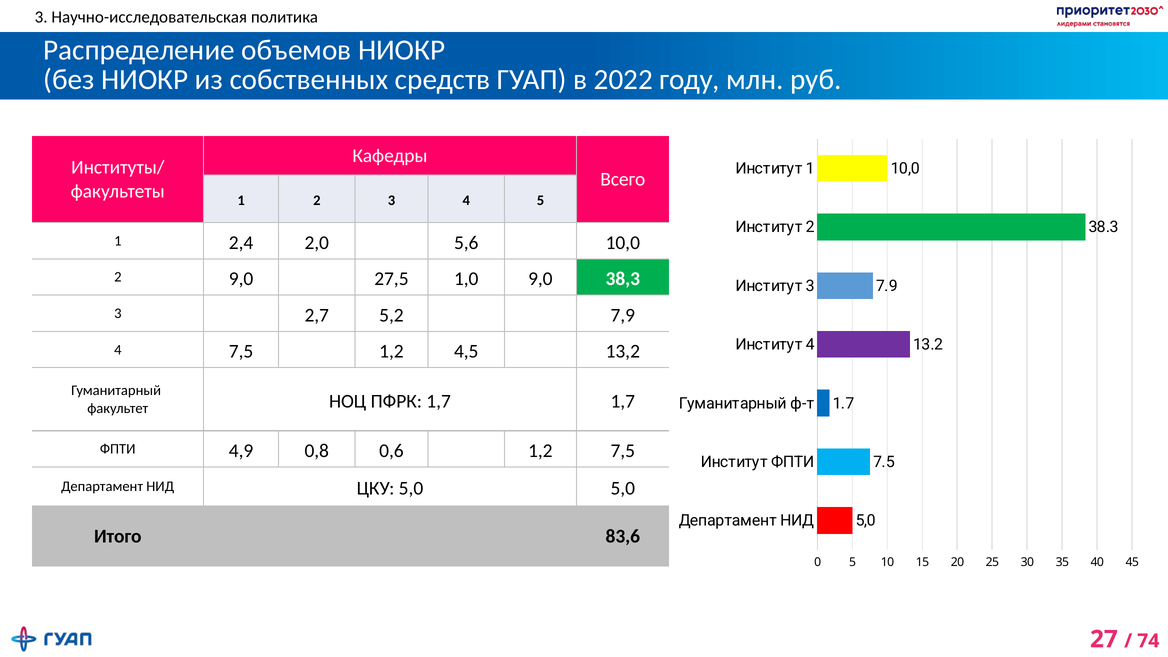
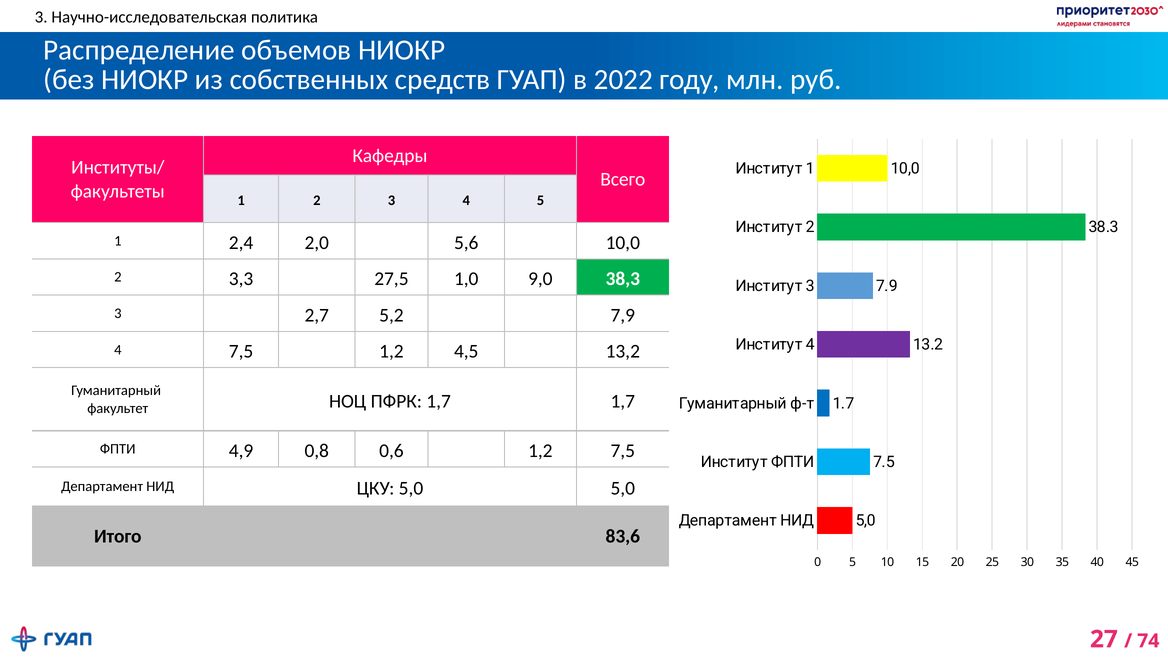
2 9,0: 9,0 -> 3,3
